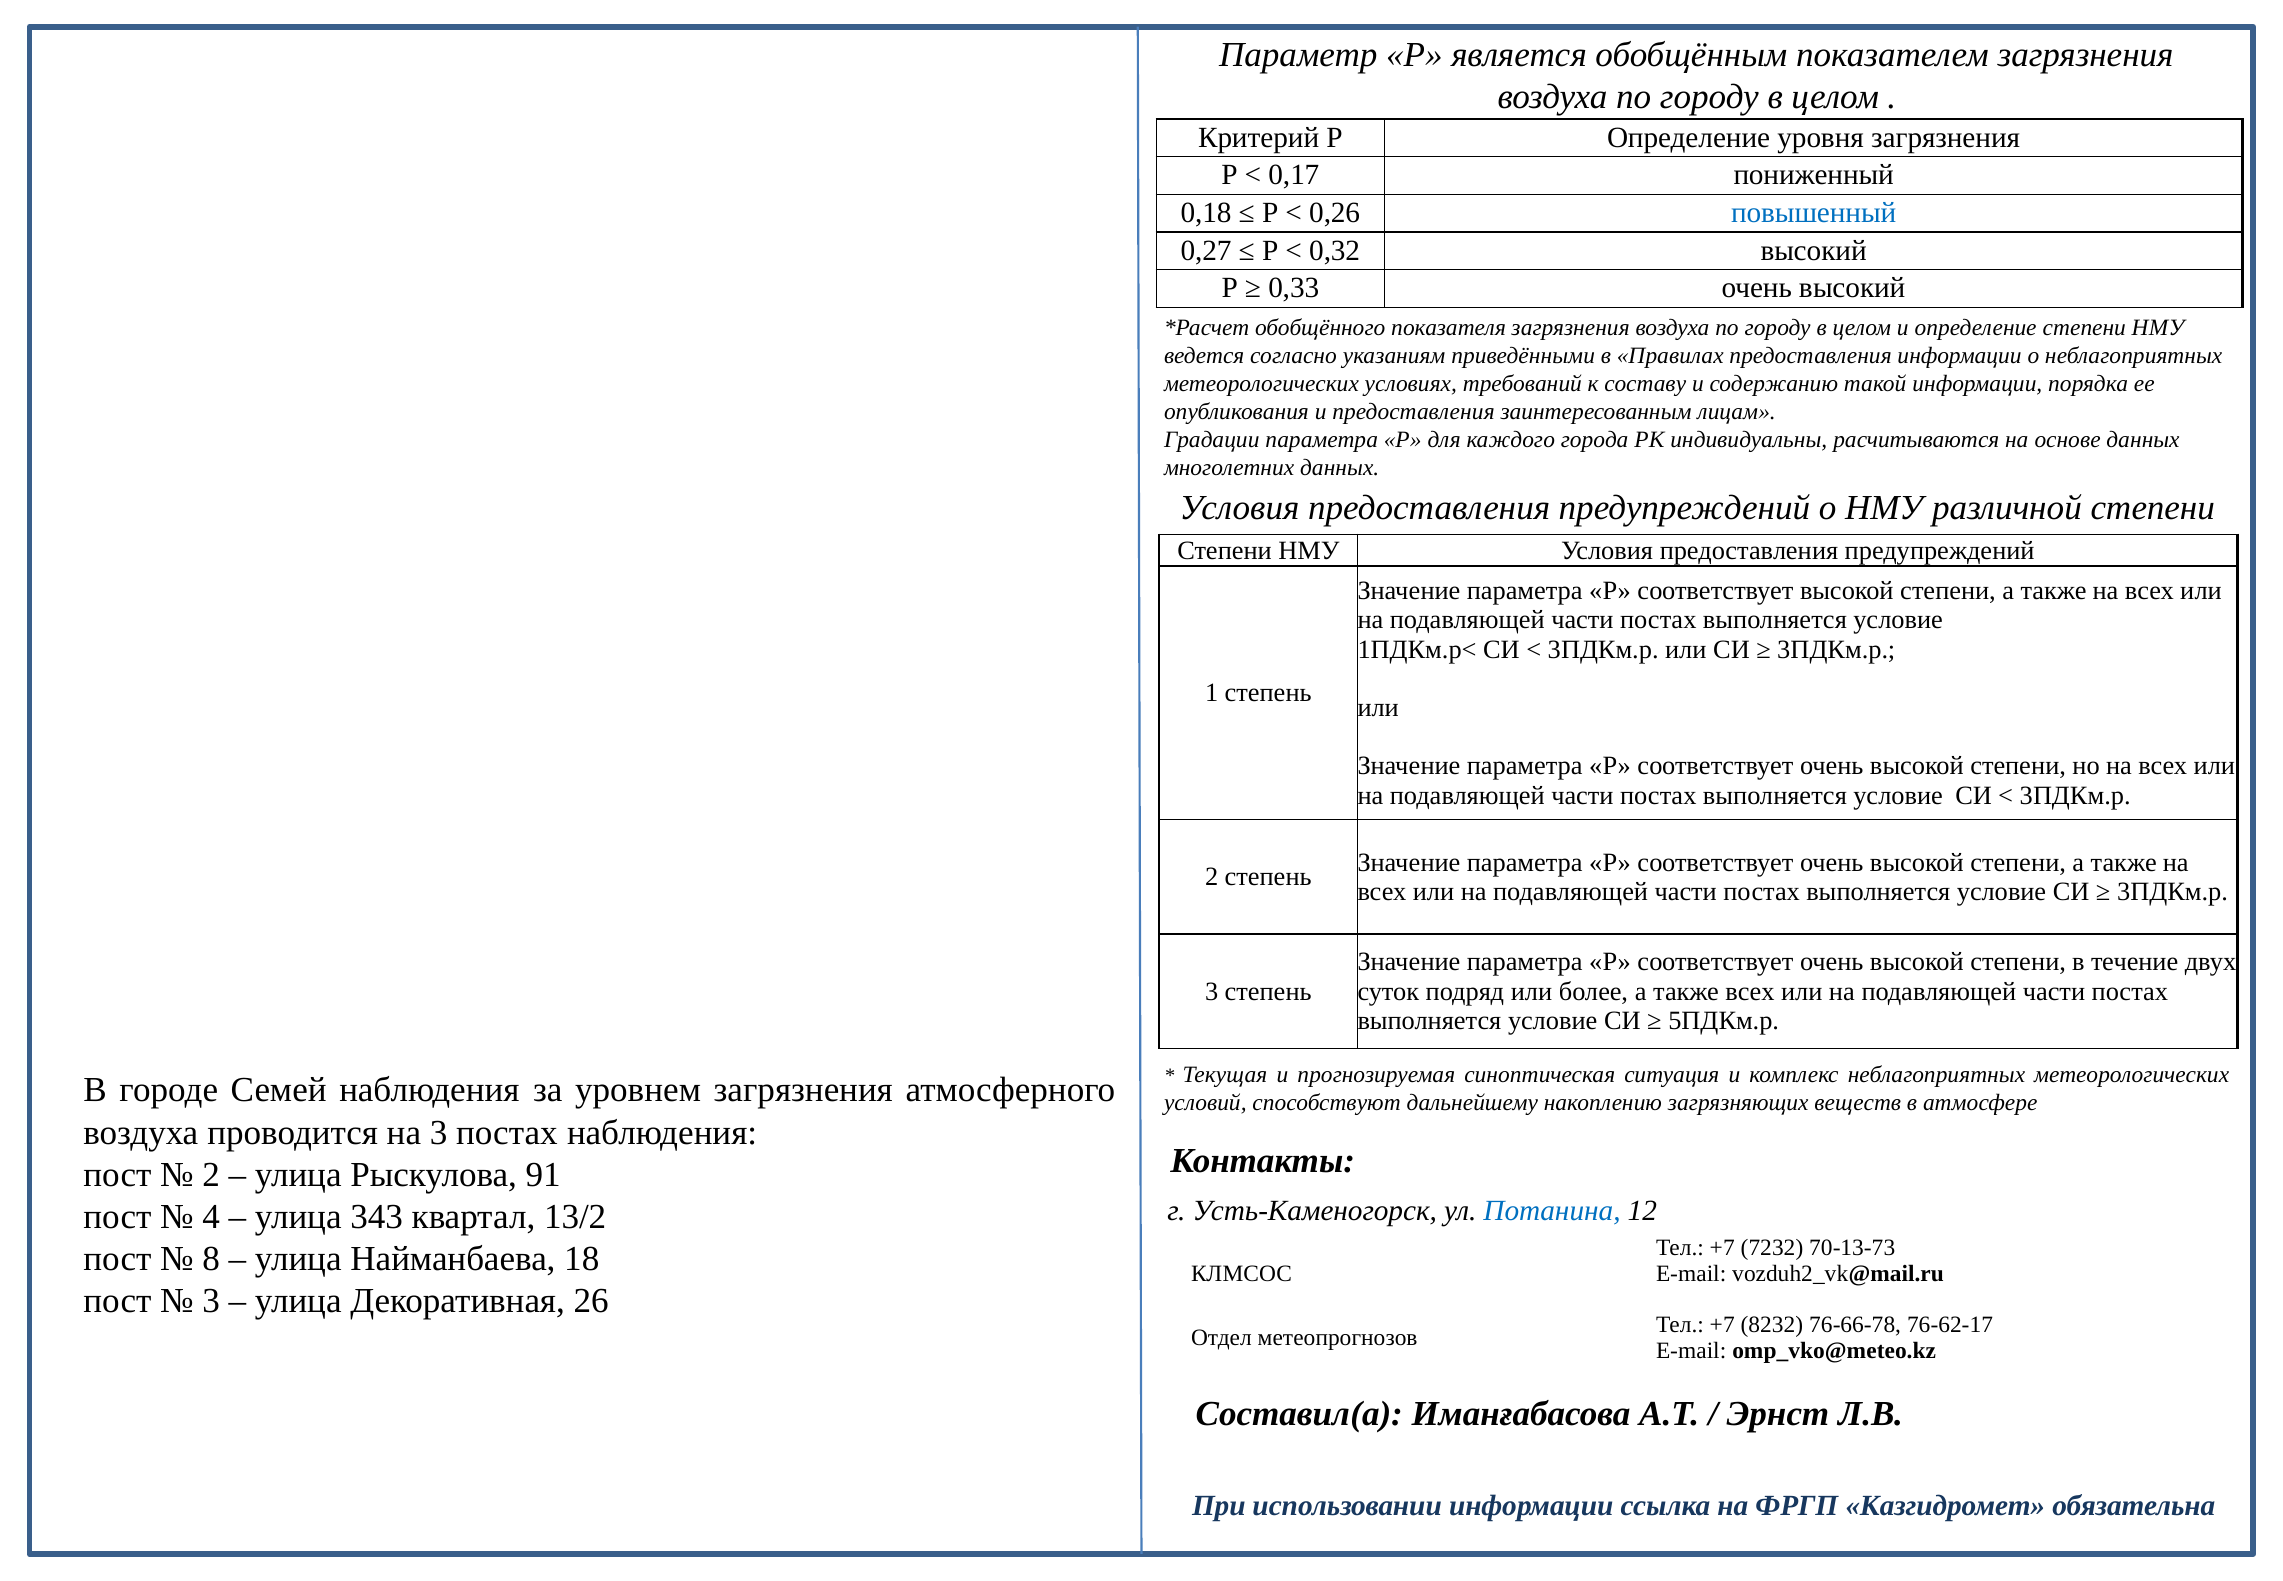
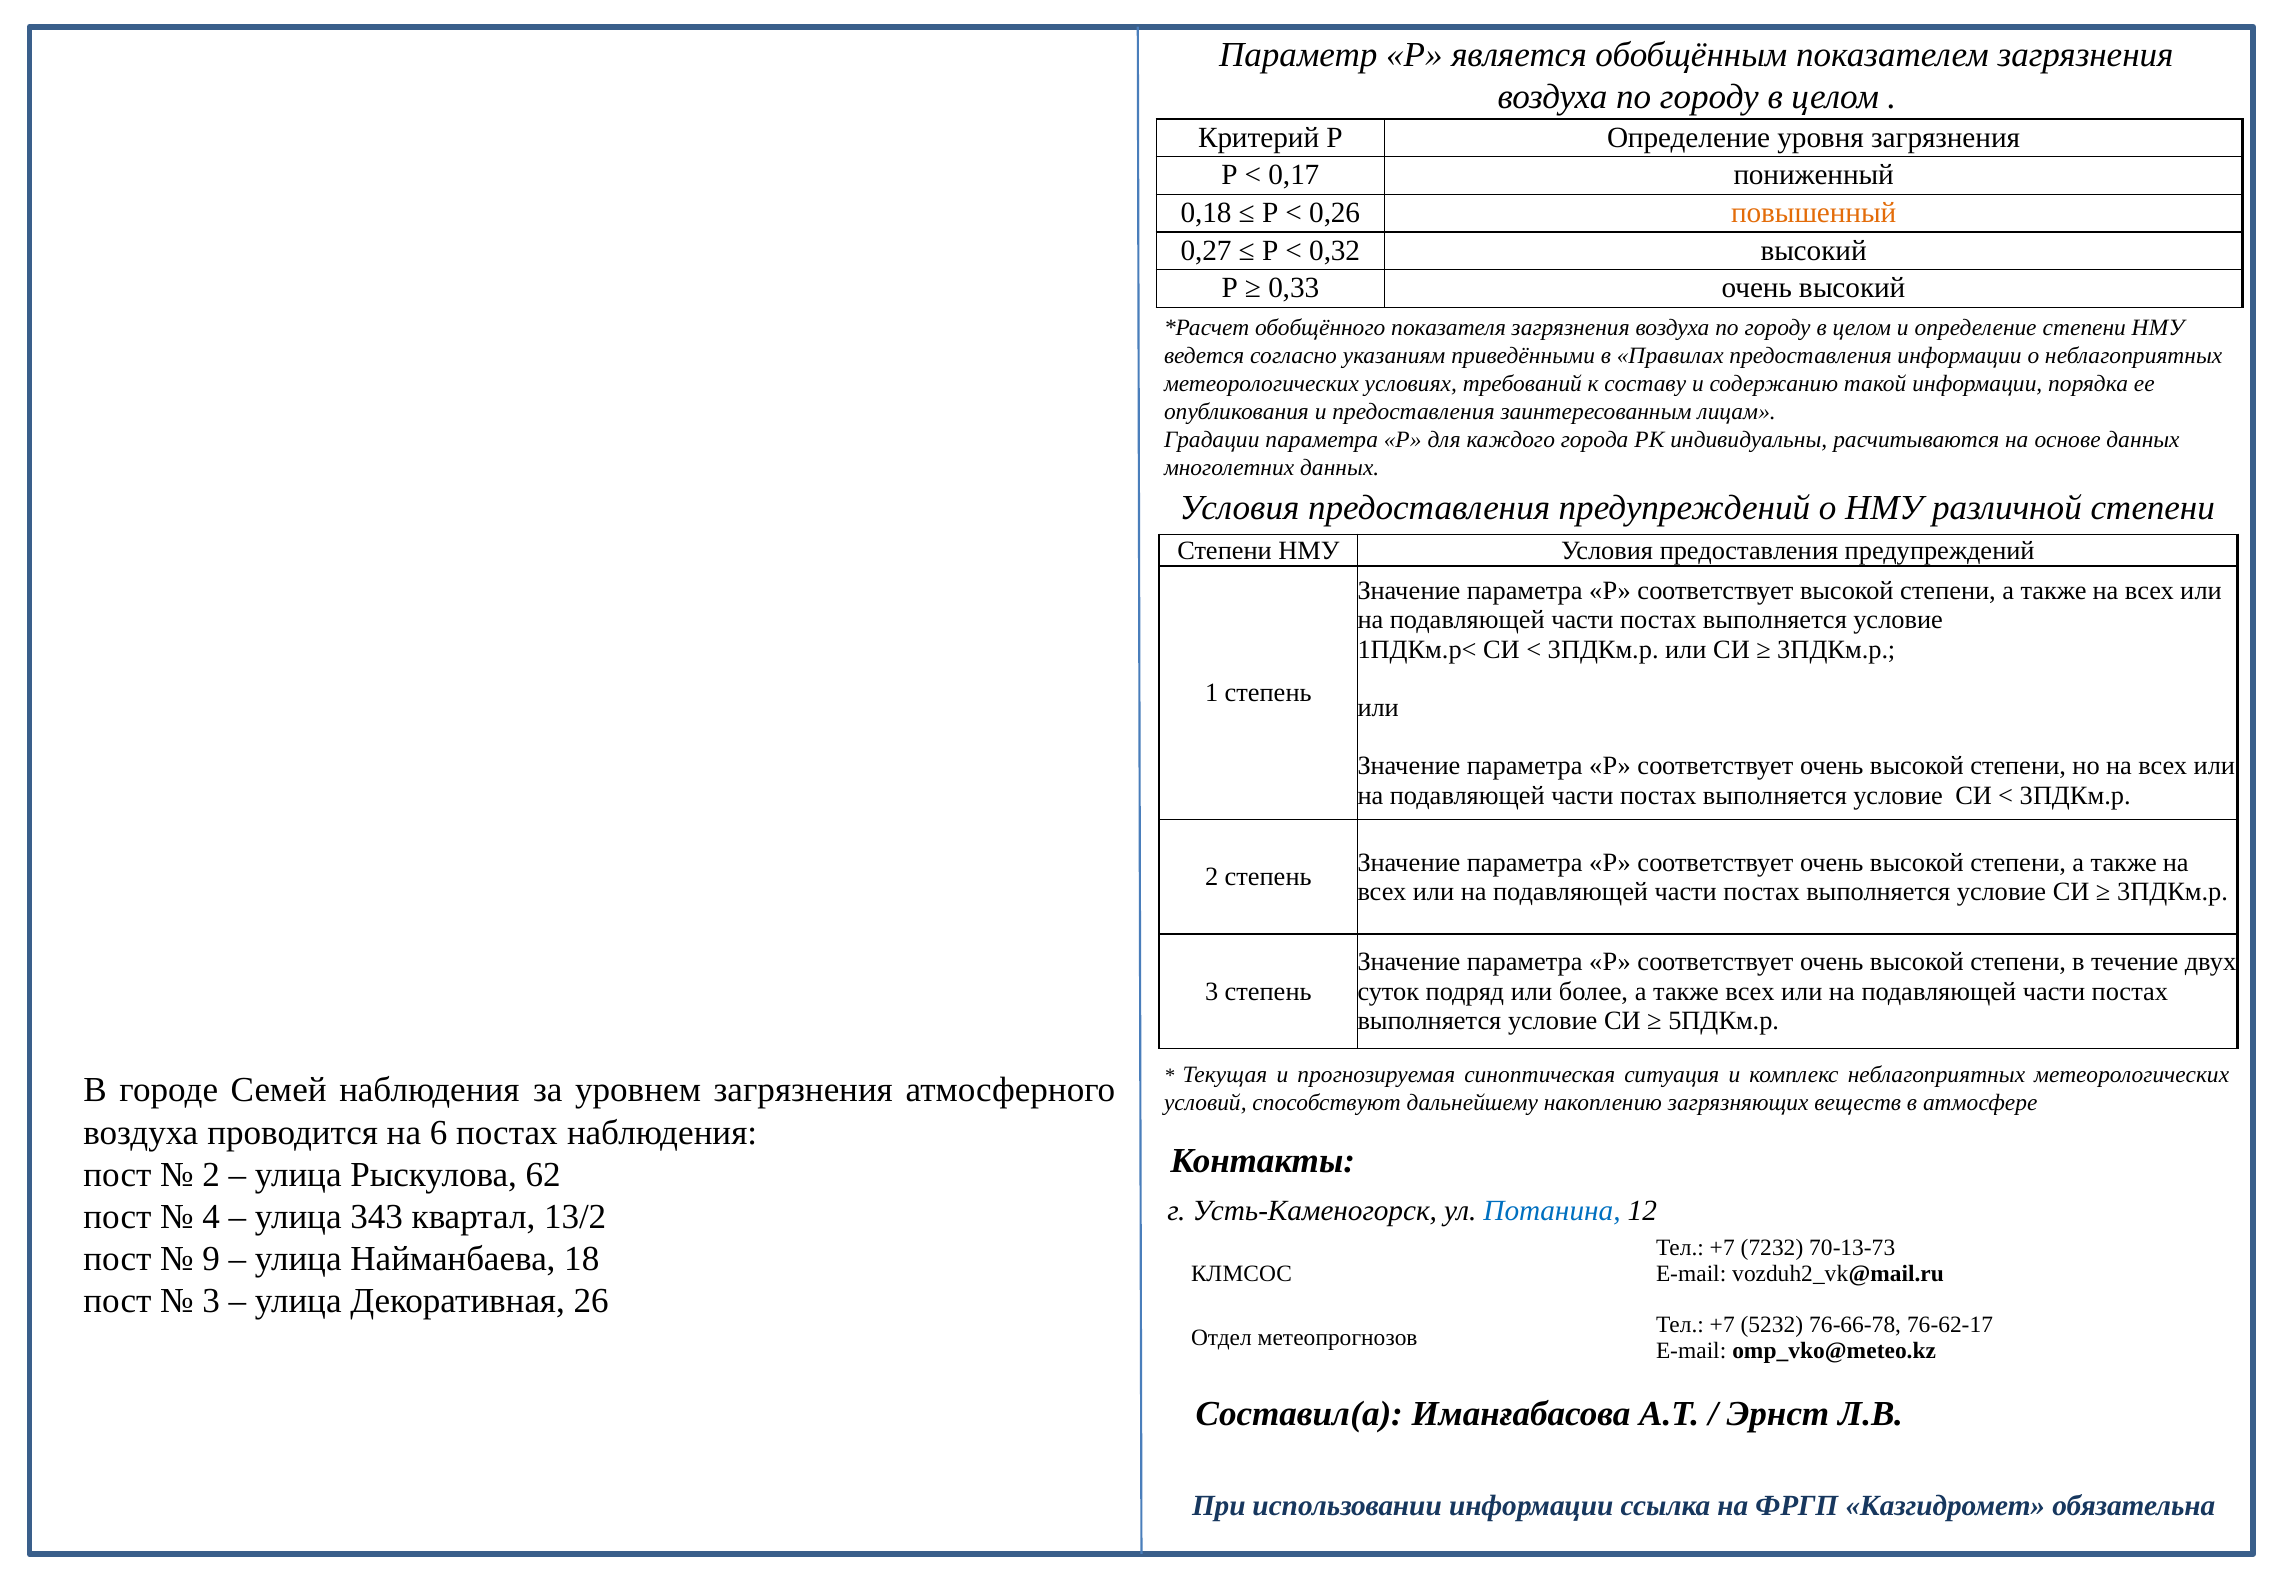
повышенный colour: blue -> orange
на 3: 3 -> 6
91: 91 -> 62
8: 8 -> 9
8232: 8232 -> 5232
